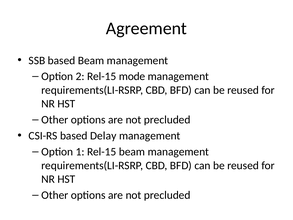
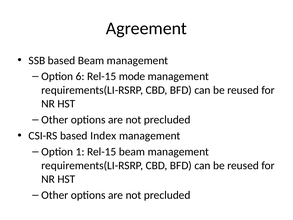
2: 2 -> 6
Delay: Delay -> Index
